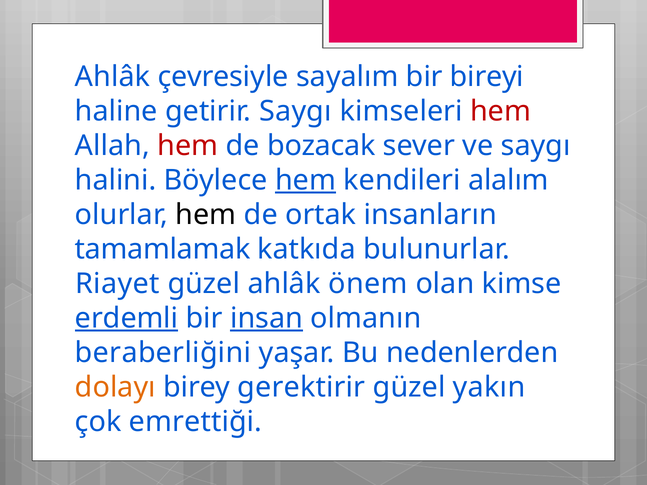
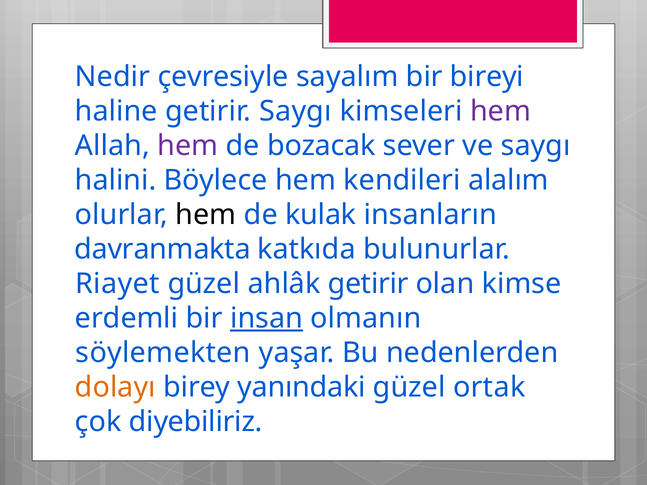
Ahlâk at (113, 77): Ahlâk -> Nedir
hem at (500, 111) colour: red -> purple
hem at (188, 146) colour: red -> purple
hem at (305, 180) underline: present -> none
ortak: ortak -> kulak
tamamlamak: tamamlamak -> davranmakta
ahlâk önem: önem -> getirir
erdemli underline: present -> none
beraberliğini: beraberliğini -> söylemekten
gerektirir: gerektirir -> yanındaki
yakın: yakın -> ortak
emrettiği: emrettiği -> diyebiliriz
